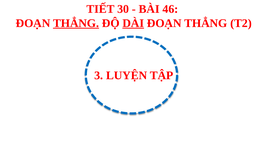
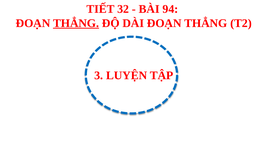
30: 30 -> 32
46: 46 -> 94
DÀI underline: present -> none
